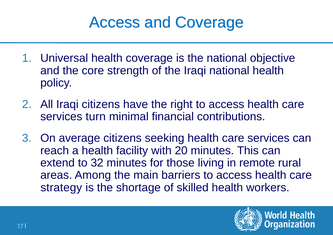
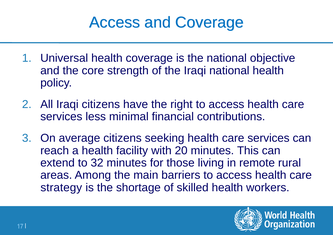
turn: turn -> less
